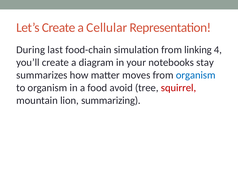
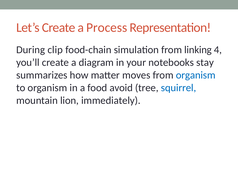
Cellular: Cellular -> Process
last: last -> clip
squirrel colour: red -> blue
summarizing: summarizing -> immediately
